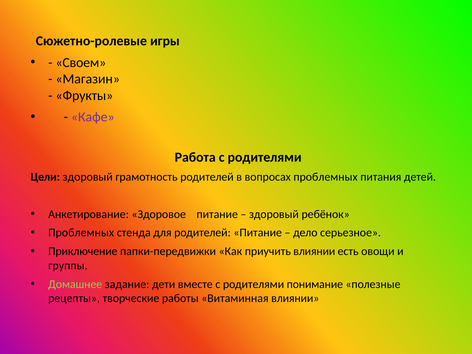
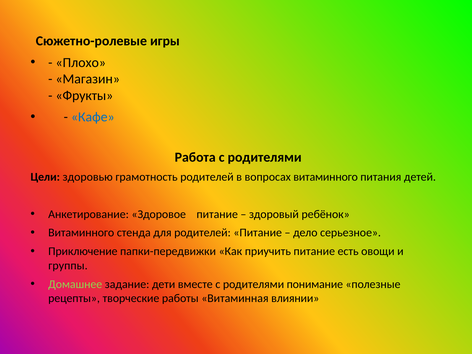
Своем: Своем -> Плохо
Кафе colour: purple -> blue
Цели здоровый: здоровый -> здоровью
вопросах проблемных: проблемных -> витаминного
Проблемных at (81, 233): Проблемных -> Витаминного
приучить влиянии: влиянии -> питание
